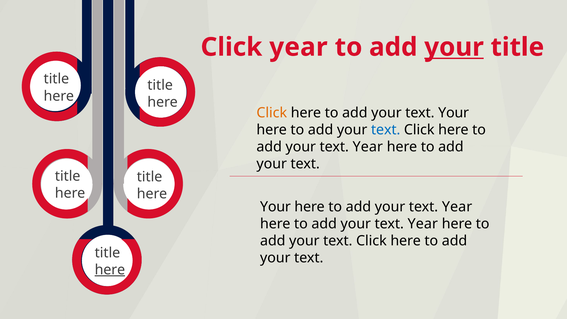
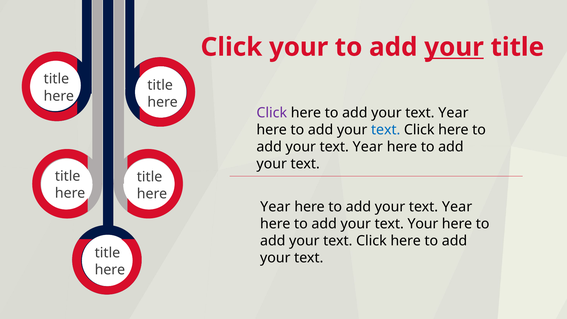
Click year: year -> your
Click at (272, 113) colour: orange -> purple
Your at (454, 113): Your -> Year
Your at (275, 207): Your -> Year
Year at (423, 224): Year -> Your
here at (110, 270) underline: present -> none
